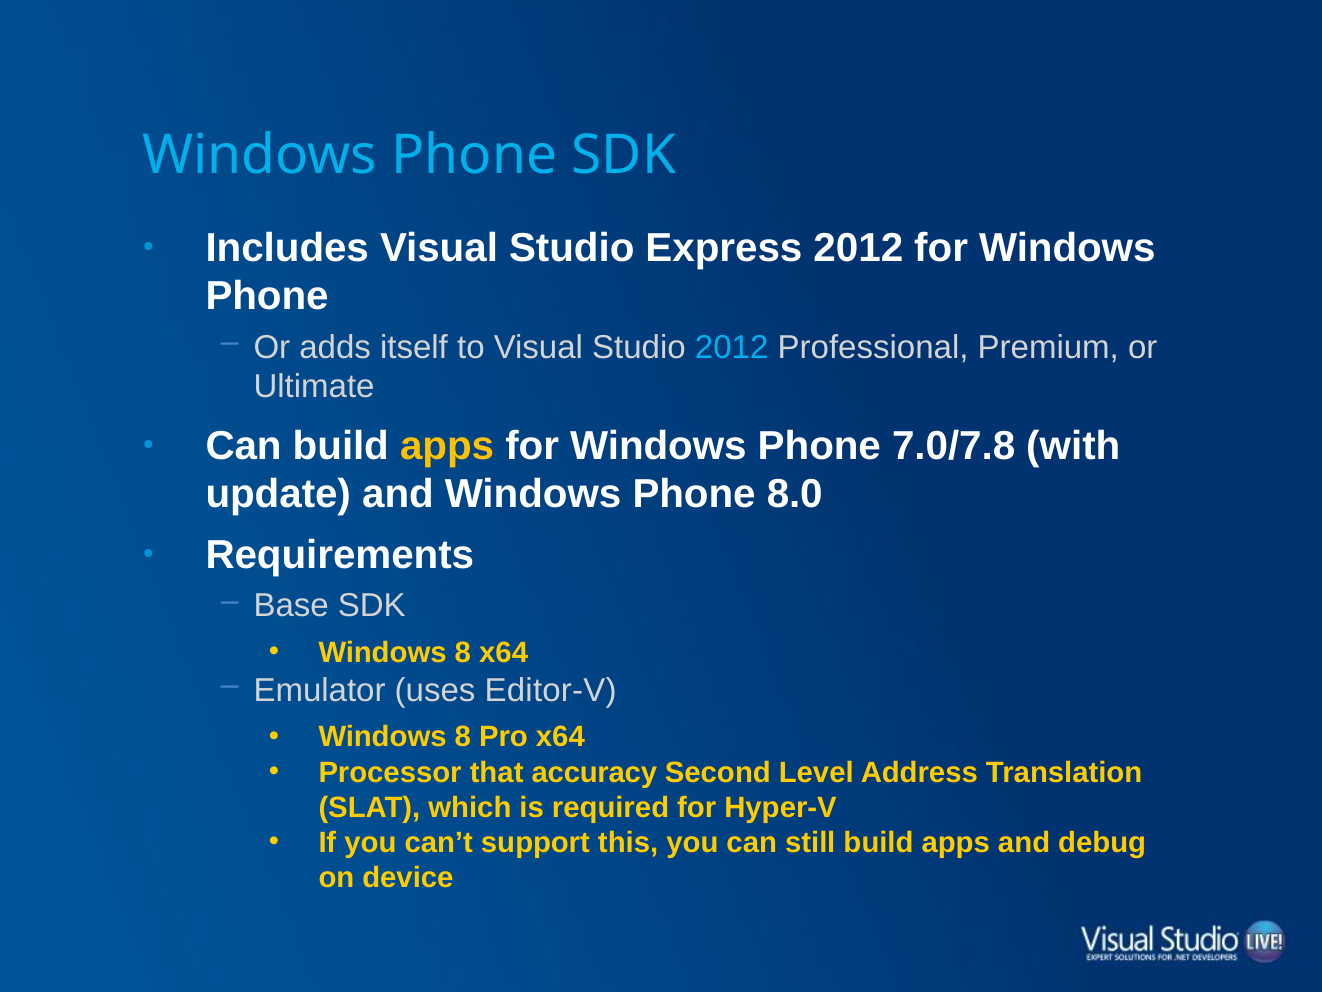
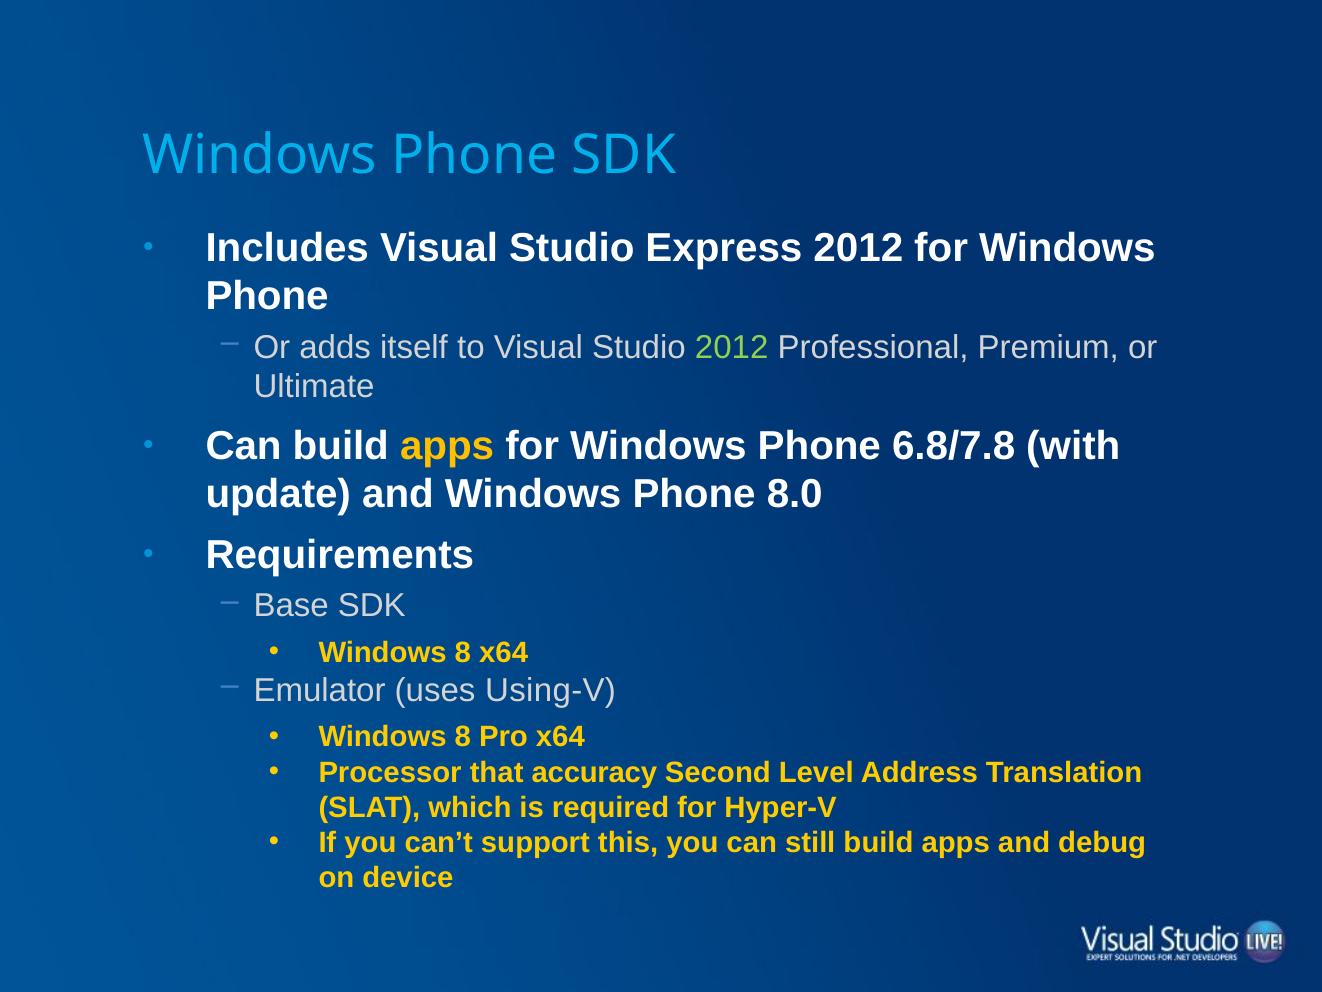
2012 at (732, 347) colour: light blue -> light green
7.0/7.8: 7.0/7.8 -> 6.8/7.8
Editor-V: Editor-V -> Using-V
